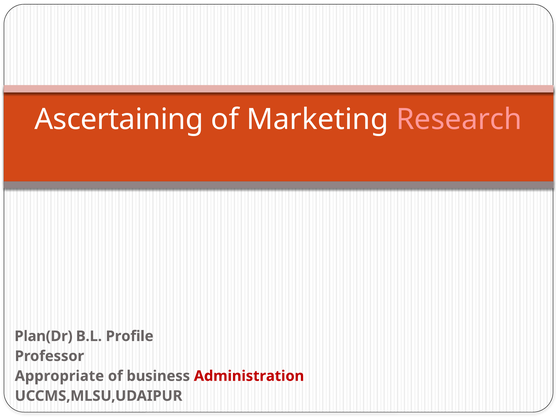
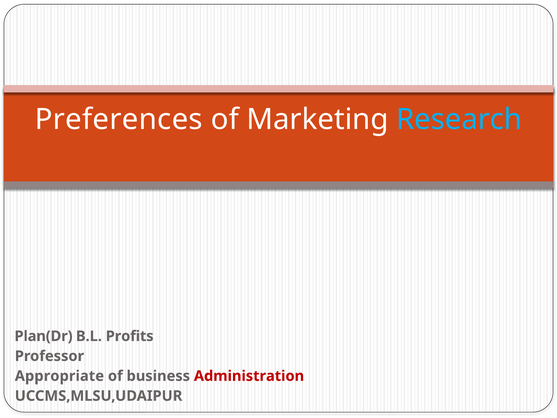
Ascertaining: Ascertaining -> Preferences
Research colour: pink -> light blue
Profile: Profile -> Profits
